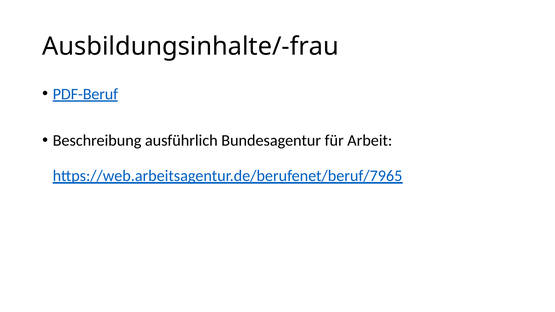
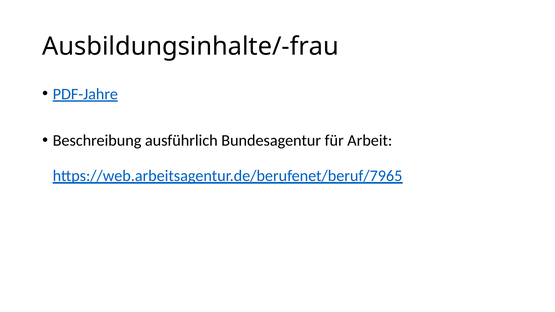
PDF-Beruf: PDF-Beruf -> PDF-Jahre
